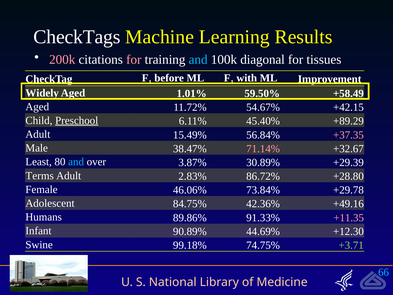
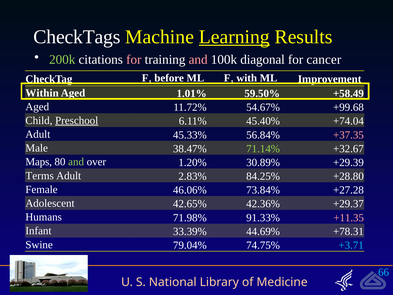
Learning underline: none -> present
200k colour: pink -> light green
and at (198, 59) colour: light blue -> pink
tissues: tissues -> cancer
Widely: Widely -> Within
+42.15: +42.15 -> +99.68
+89.29: +89.29 -> +74.04
15.49%: 15.49% -> 45.33%
71.14% colour: pink -> light green
Least: Least -> Maps
and at (76, 162) colour: light blue -> light green
3.87%: 3.87% -> 1.20%
86.72%: 86.72% -> 84.25%
+29.78: +29.78 -> +27.28
84.75%: 84.75% -> 42.65%
+49.16: +49.16 -> +29.37
89.86%: 89.86% -> 71.98%
90.89%: 90.89% -> 33.39%
+12.30: +12.30 -> +78.31
99.18%: 99.18% -> 79.04%
+3.71 colour: light green -> light blue
